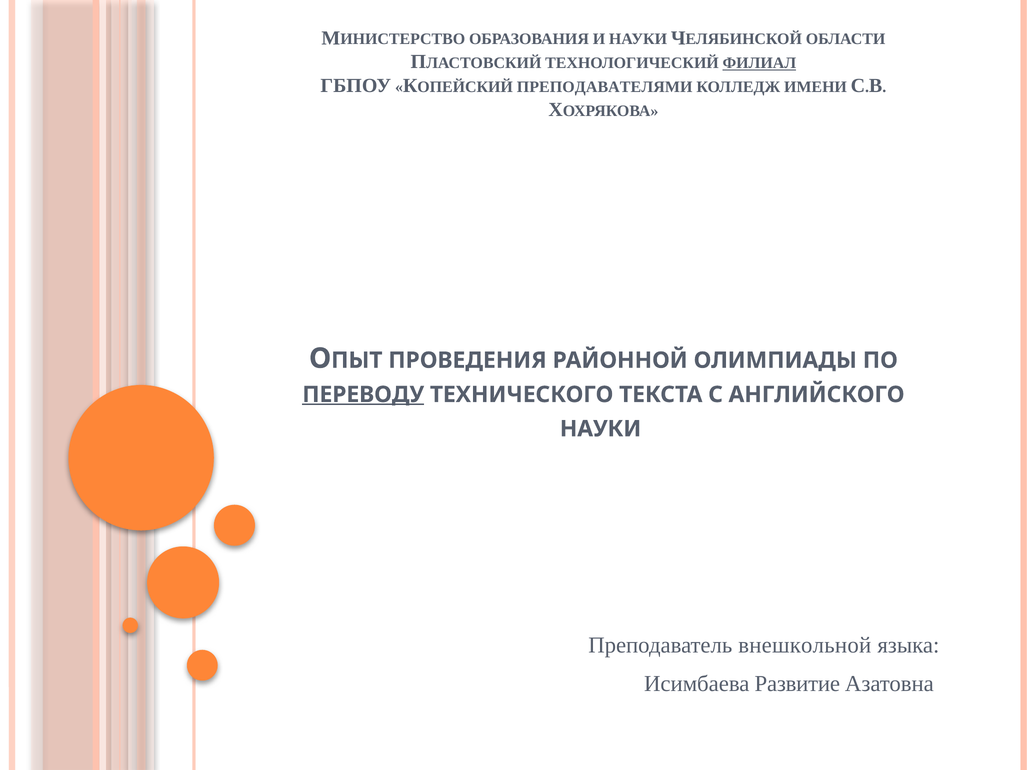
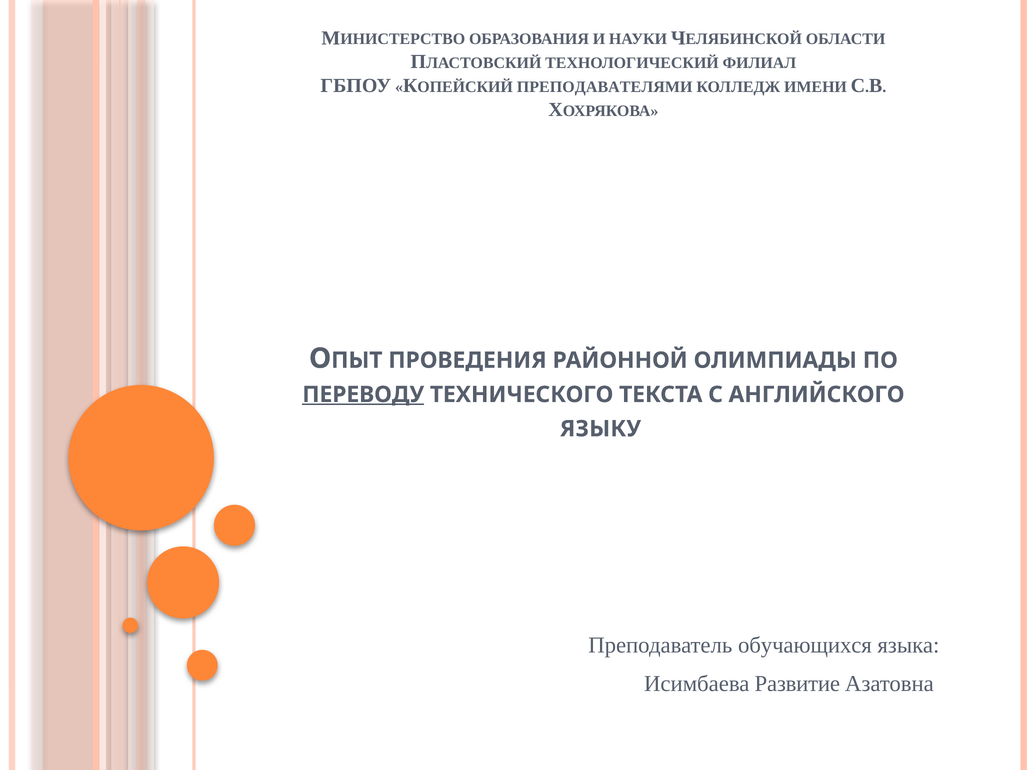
ФИЛИАЛ underline: present -> none
НАУКИ at (601, 429): НАУКИ -> ЯЗЫКУ
внешкольной: внешкольной -> обучающихся
